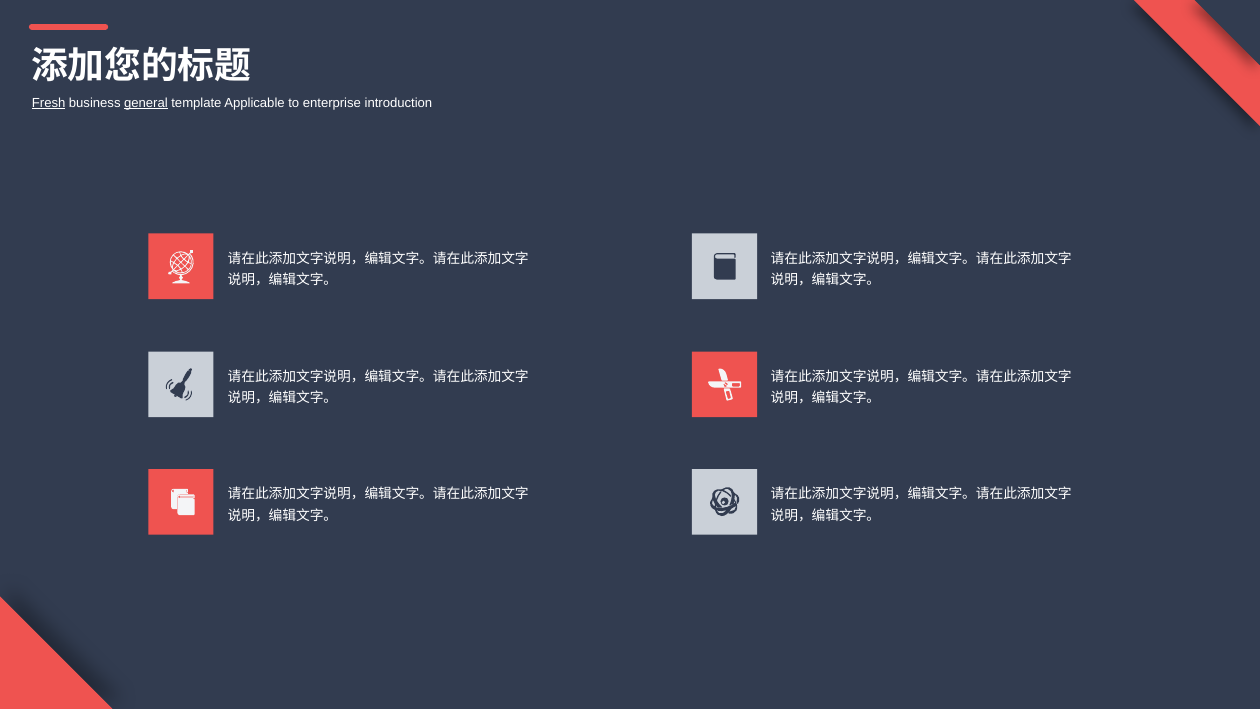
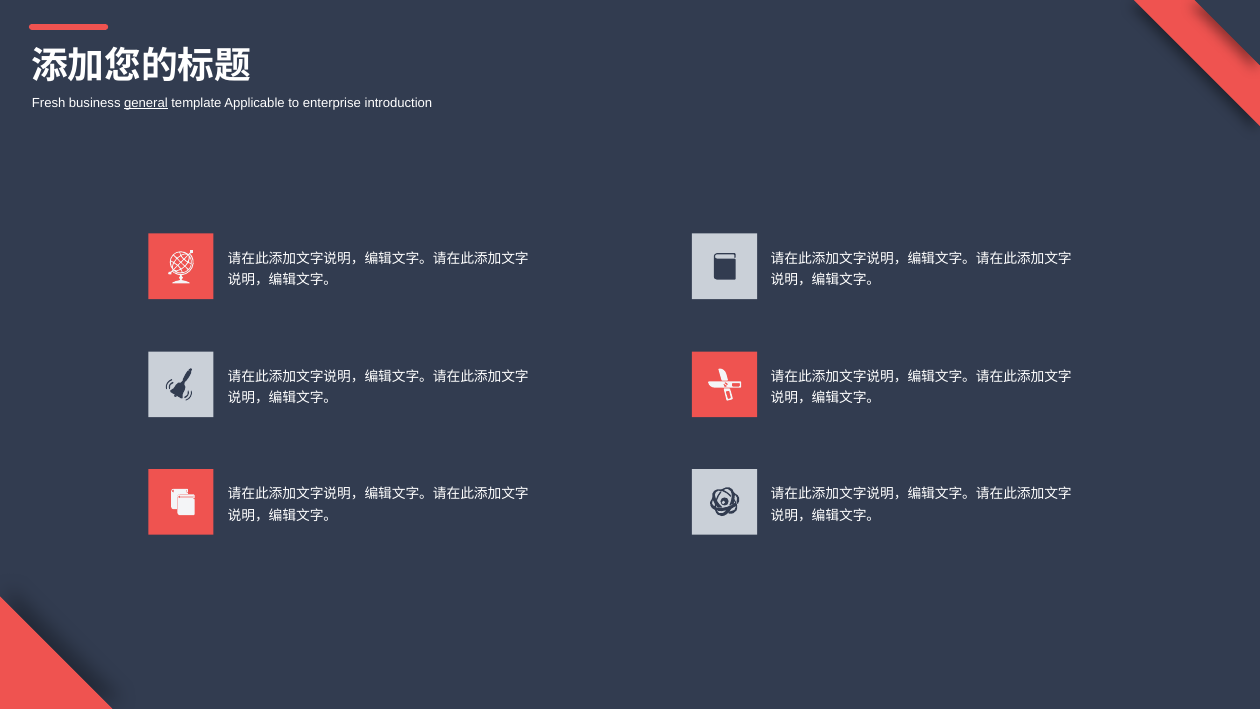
Fresh underline: present -> none
